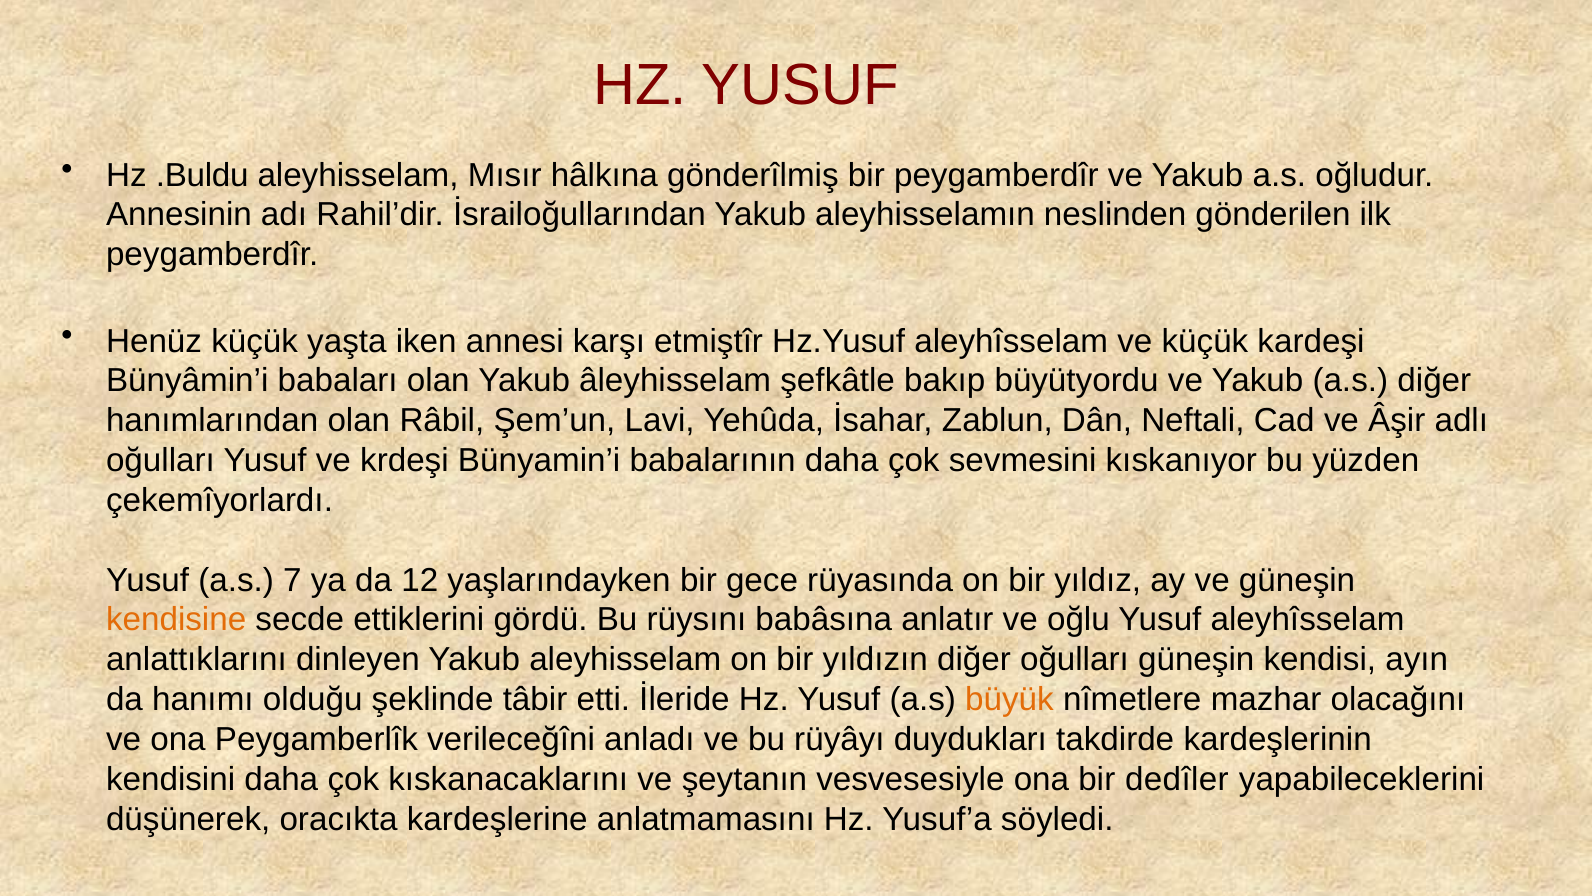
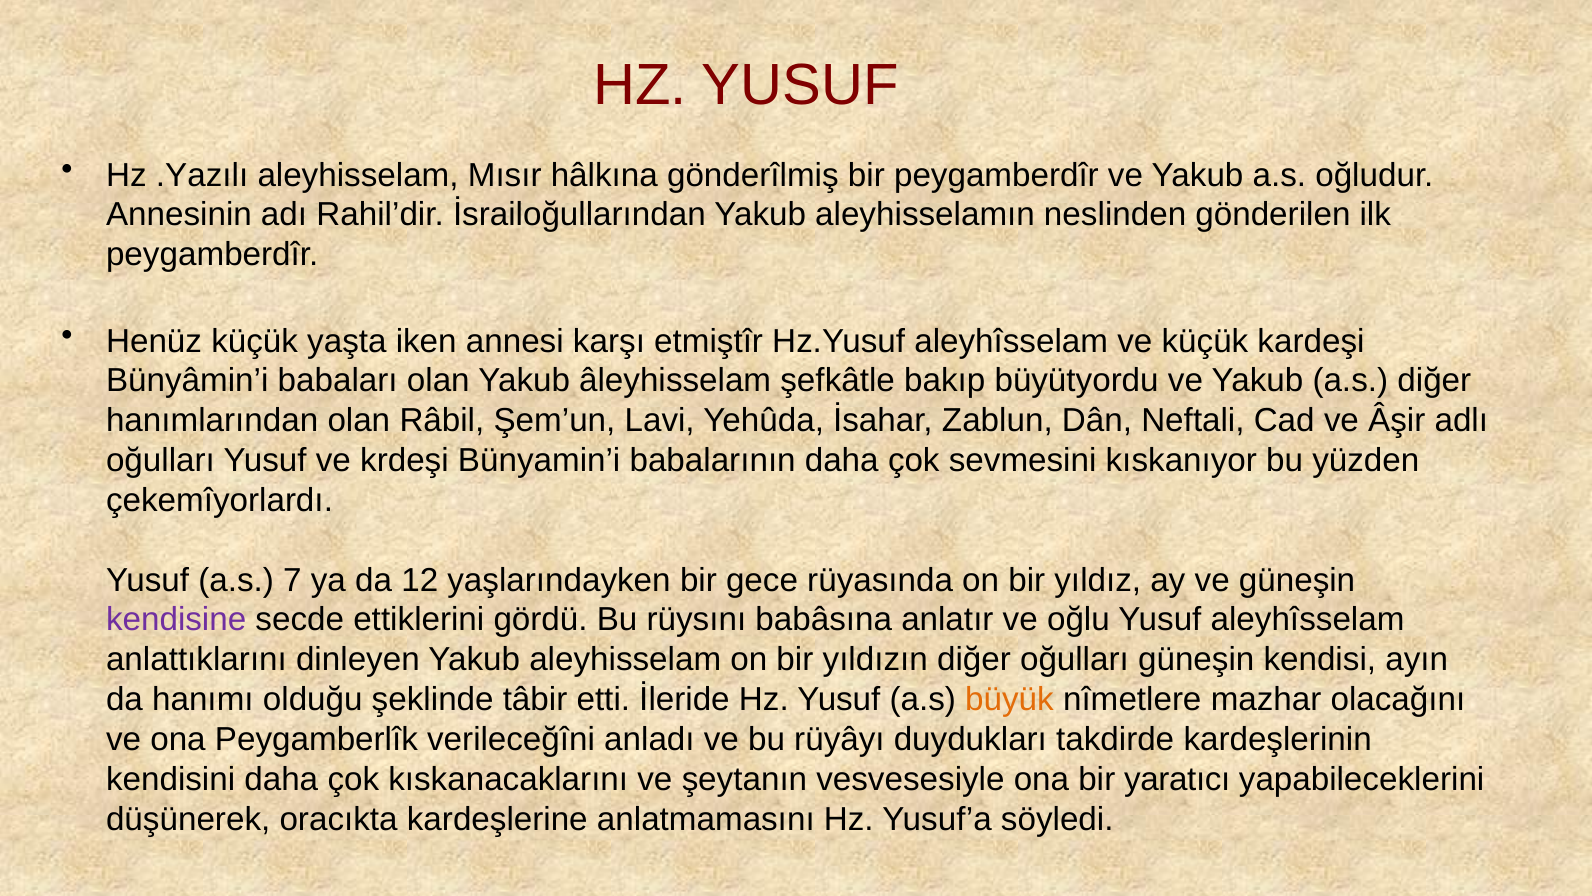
.Buldu: .Buldu -> .Yazılı
kendisine colour: orange -> purple
dedîler: dedîler -> yaratıcı
